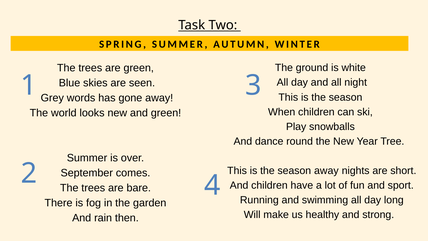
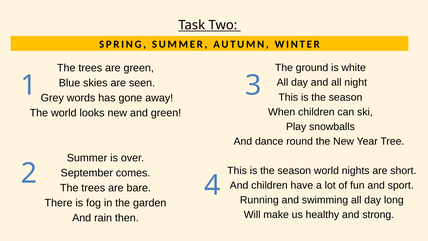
season away: away -> world
